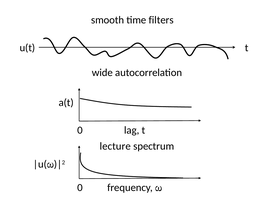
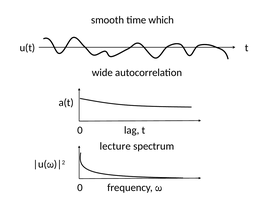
filters: filters -> which
